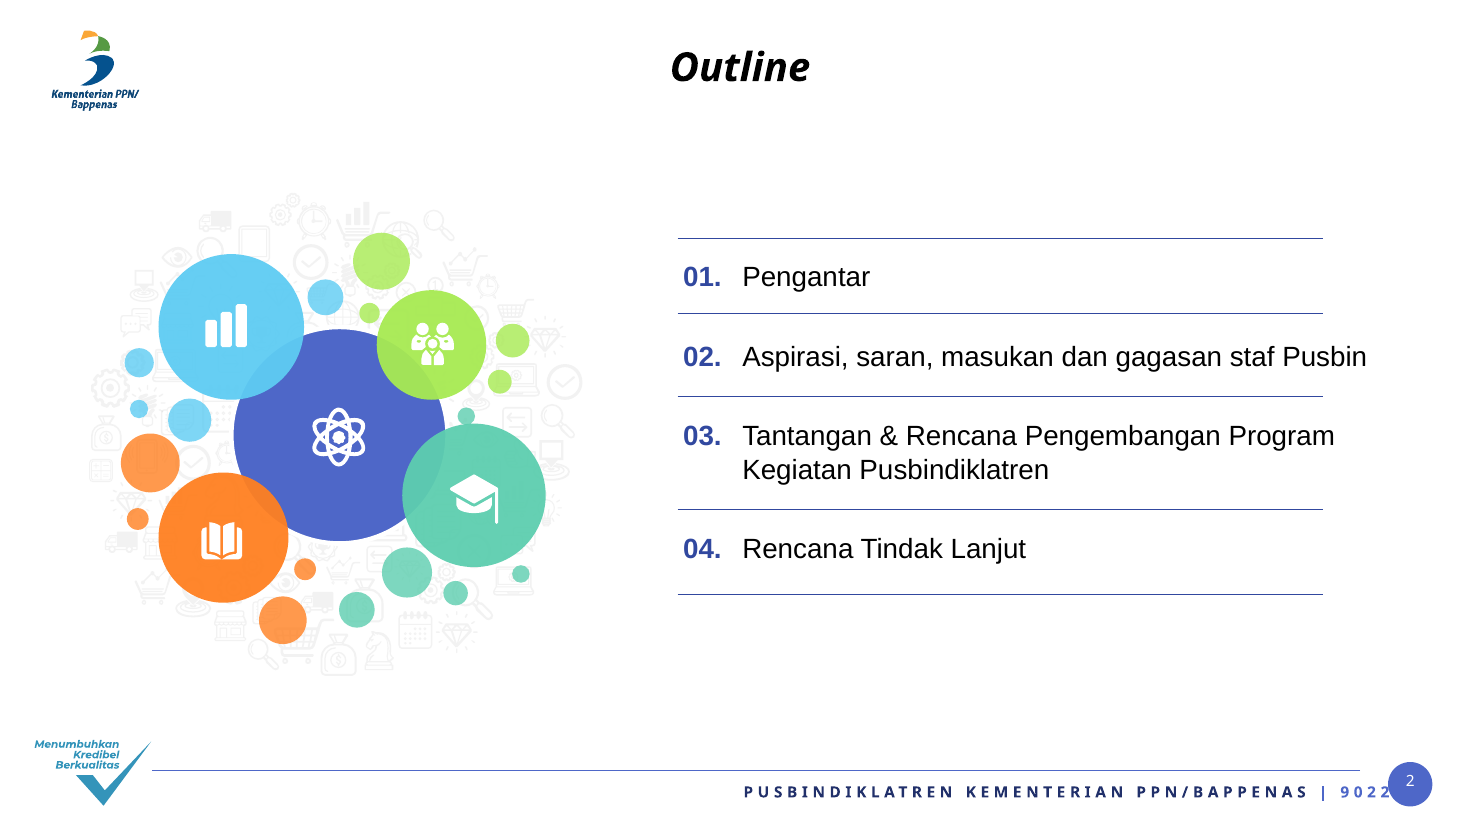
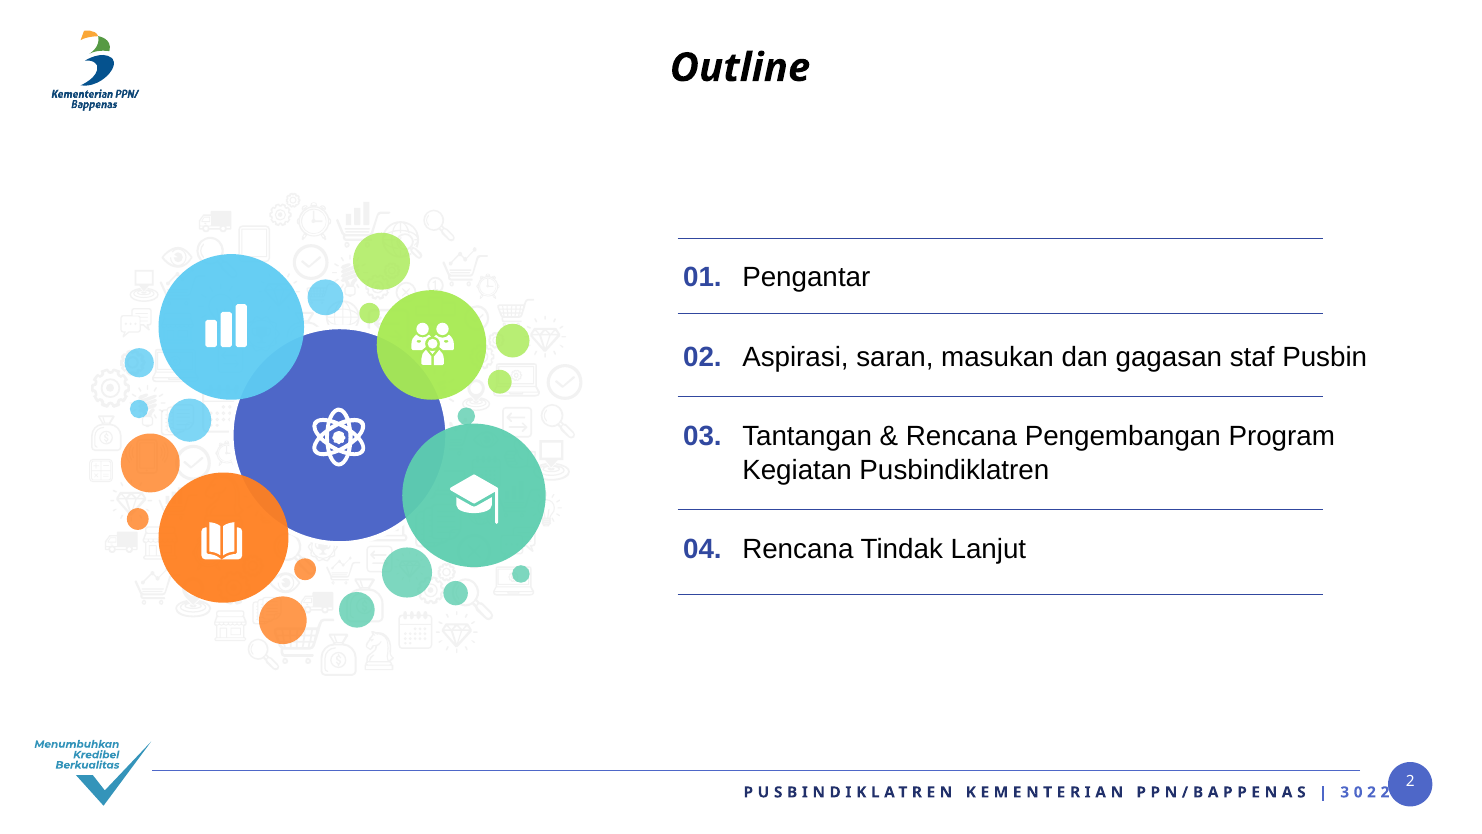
9: 9 -> 3
